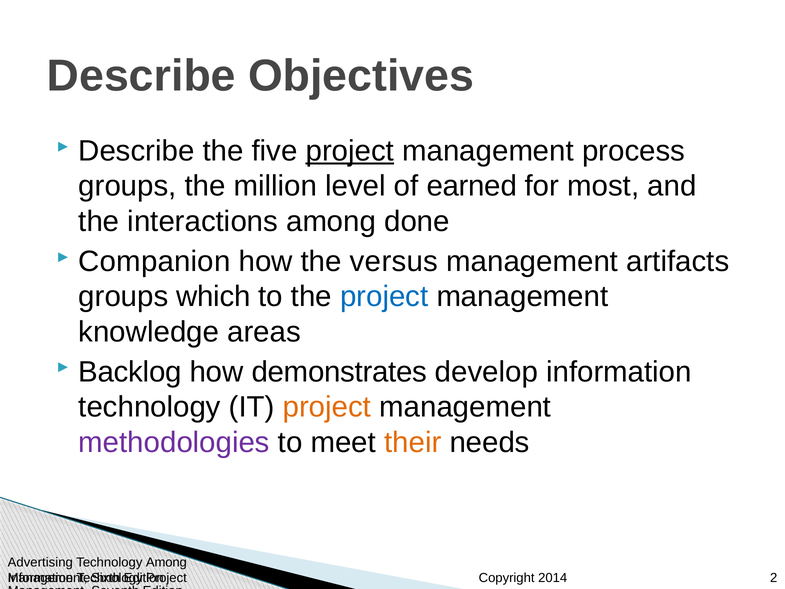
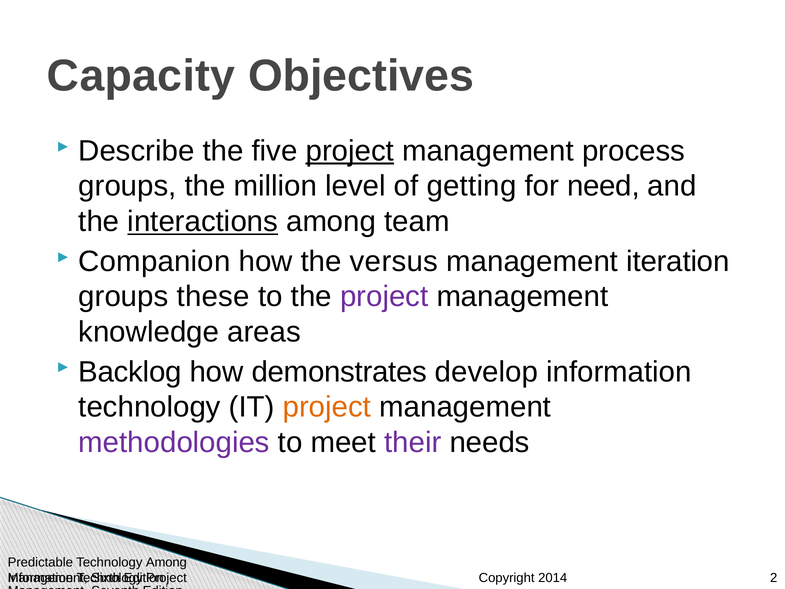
Describe at (141, 76): Describe -> Capacity
earned: earned -> getting
most: most -> need
interactions underline: none -> present
done: done -> team
artifacts: artifacts -> iteration
which: which -> these
project at (384, 297) colour: blue -> purple
their colour: orange -> purple
Advertising: Advertising -> Predictable
